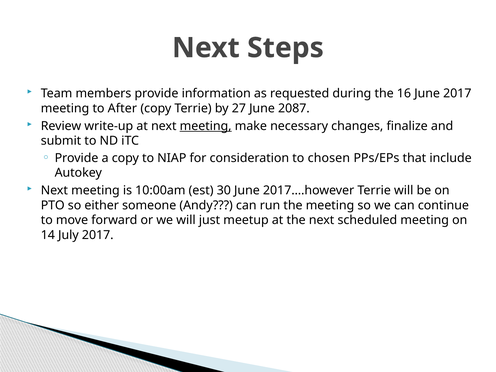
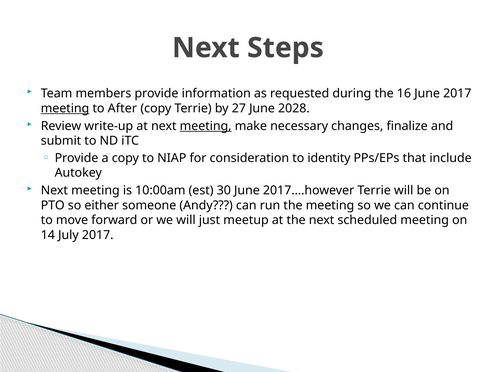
meeting at (65, 108) underline: none -> present
2087: 2087 -> 2028
chosen: chosen -> identity
